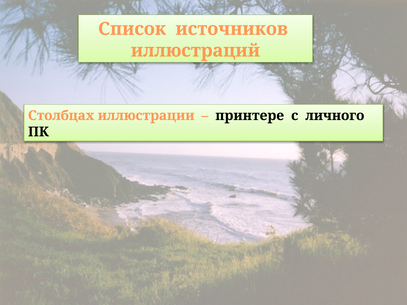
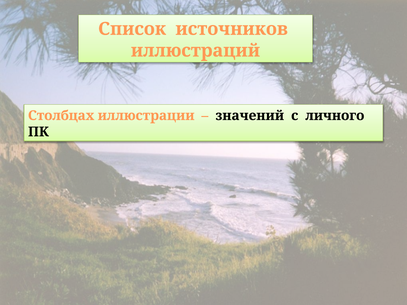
принтере: принтере -> значений
